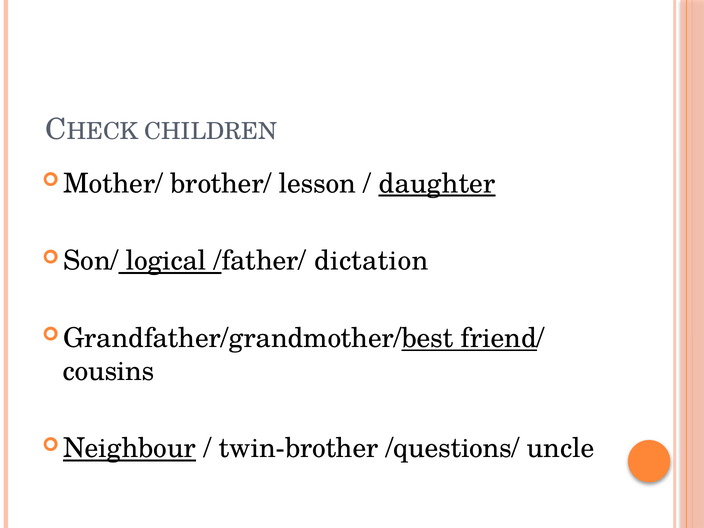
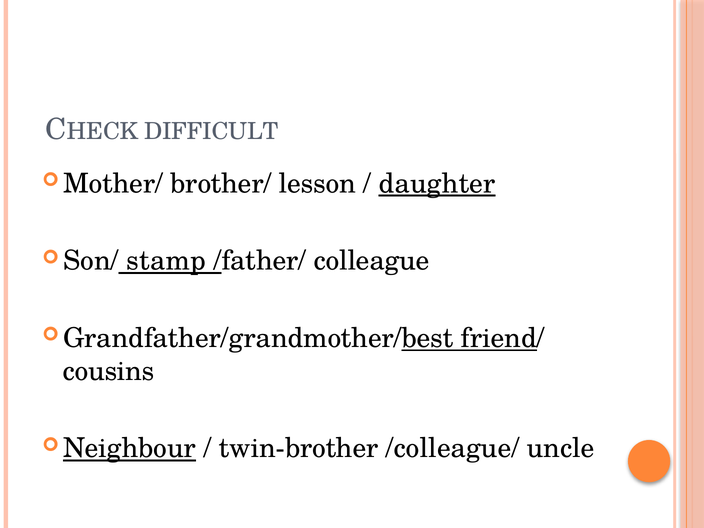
CHILDREN: CHILDREN -> DIFFICULT
logical: logical -> stamp
dictation: dictation -> colleague
/questions/: /questions/ -> /colleague/
